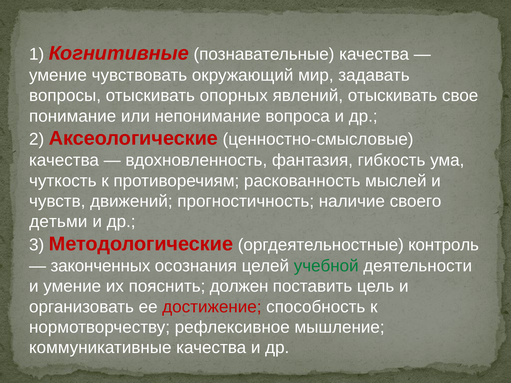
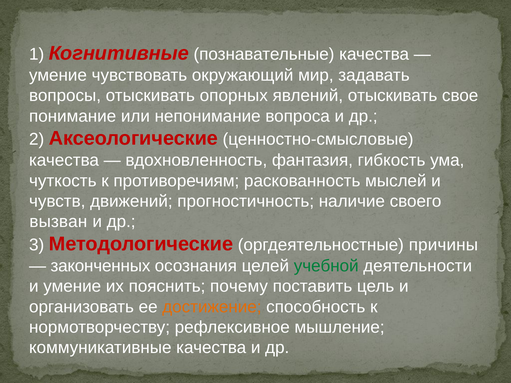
детьми: детьми -> вызван
контроль: контроль -> причины
должен: должен -> почему
достижение colour: red -> orange
